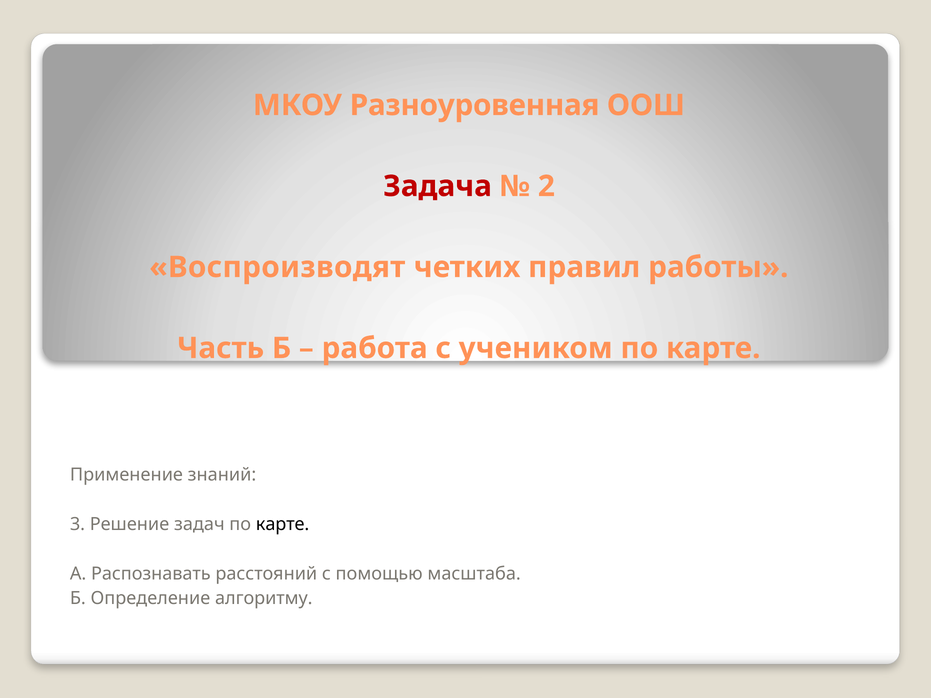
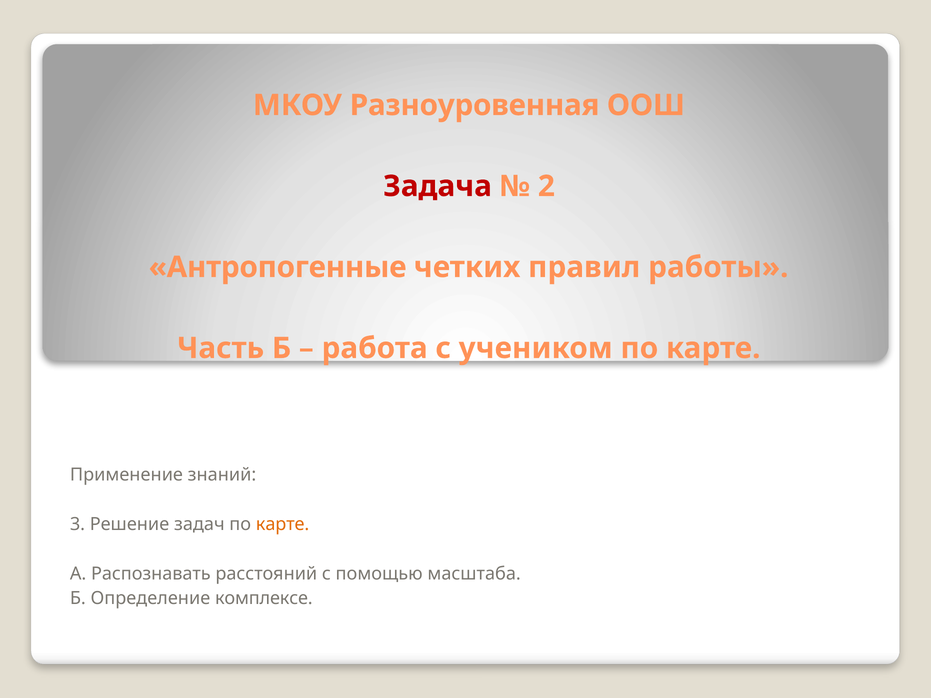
Воспроизводят: Воспроизводят -> Антропогенные
карте at (283, 525) colour: black -> orange
алгоритму: алгоритму -> комплексе
